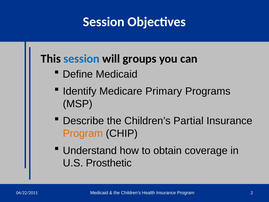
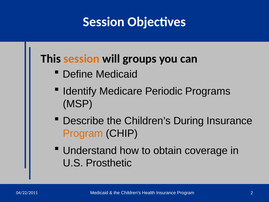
session at (82, 59) colour: blue -> orange
Primary: Primary -> Periodic
Partial: Partial -> During
